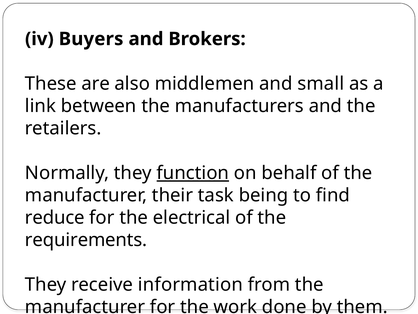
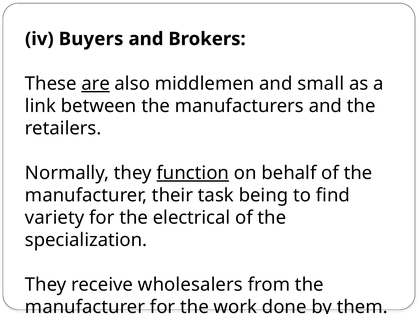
are underline: none -> present
reduce: reduce -> variety
requirements: requirements -> specialization
information: information -> wholesalers
